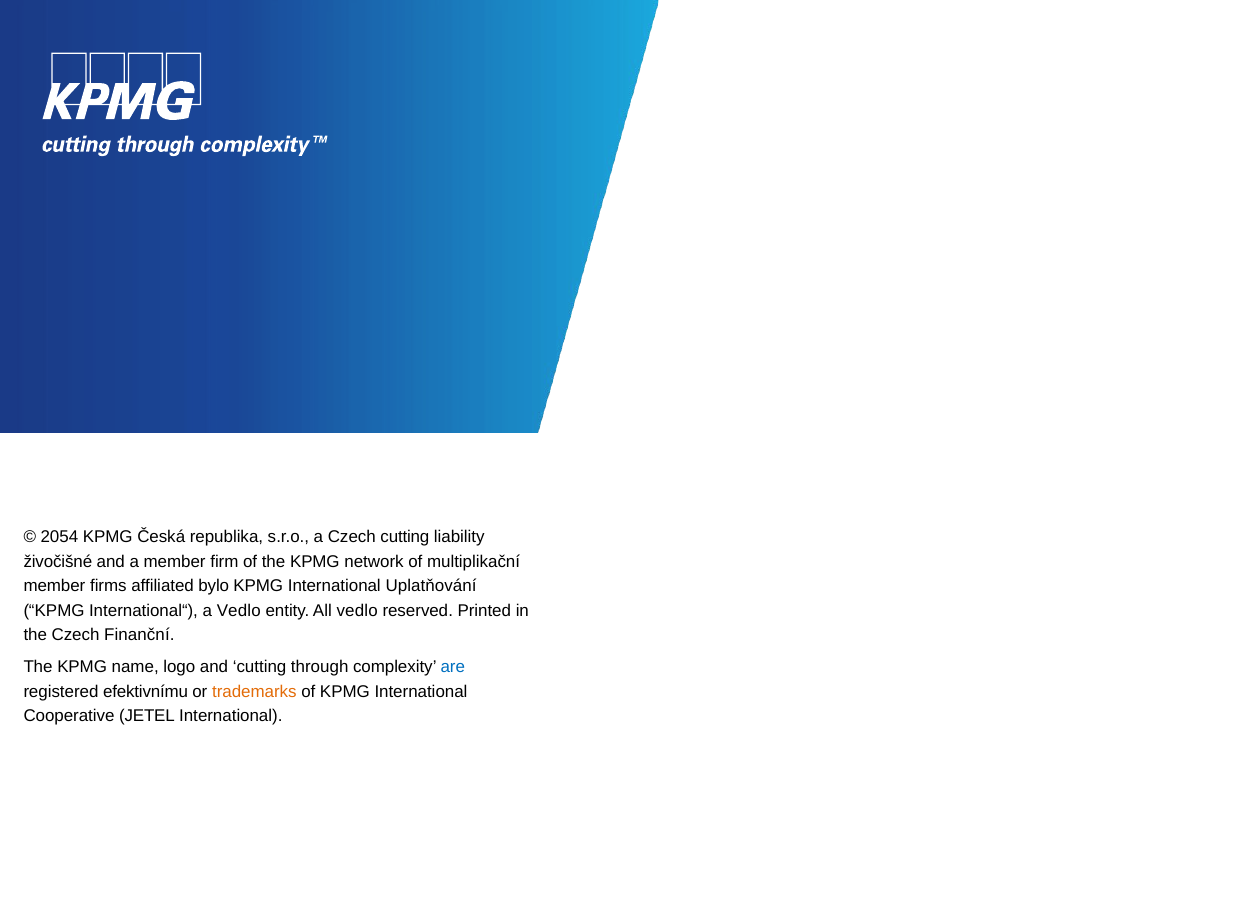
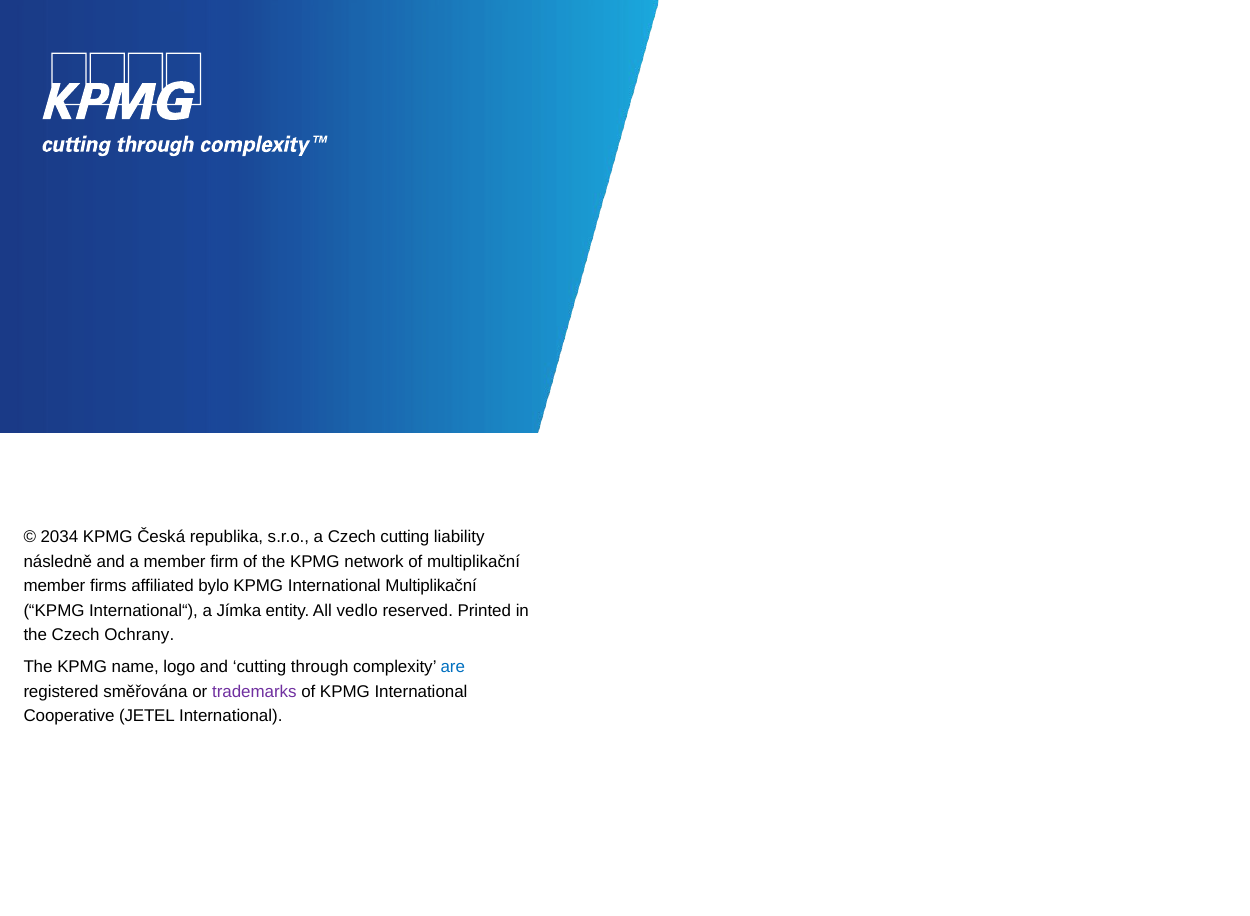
2054: 2054 -> 2034
živočišné: živočišné -> následně
International Uplatňování: Uplatňování -> Multiplikační
a Vedlo: Vedlo -> Jímka
Finanční: Finanční -> Ochrany
efektivnímu: efektivnímu -> směřována
trademarks colour: orange -> purple
